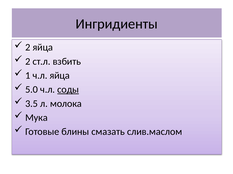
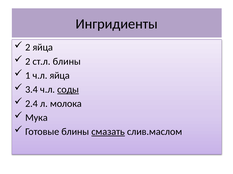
ст.л взбить: взбить -> блины
5.0: 5.0 -> 3.4
3.5: 3.5 -> 2.4
смазать underline: none -> present
